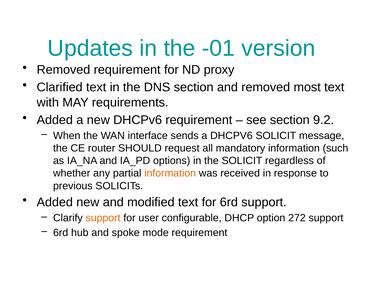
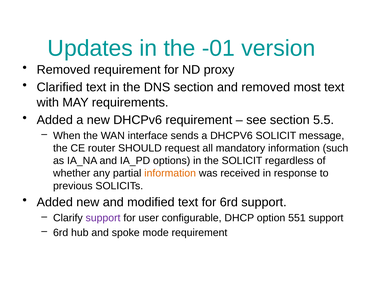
9.2: 9.2 -> 5.5
support at (103, 218) colour: orange -> purple
272: 272 -> 551
